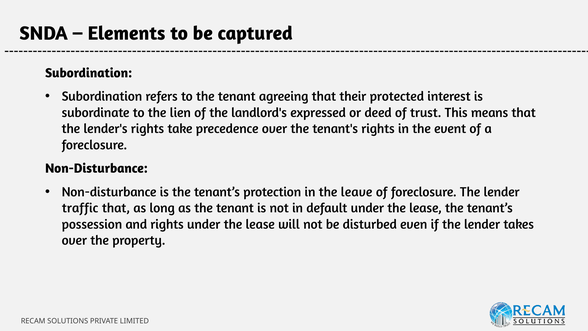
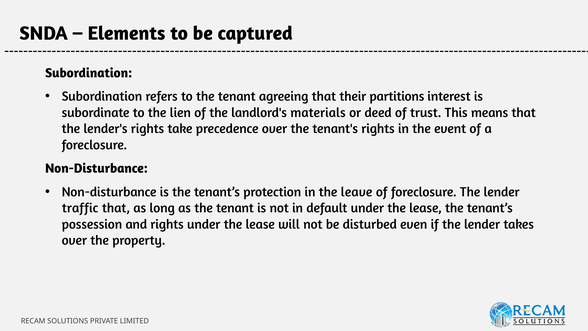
protected: protected -> partitions
expressed: expressed -> materials
